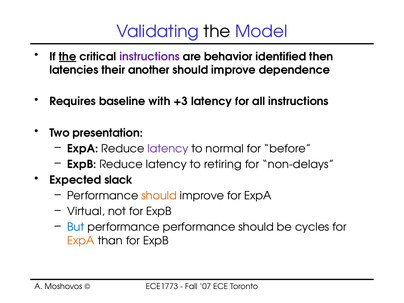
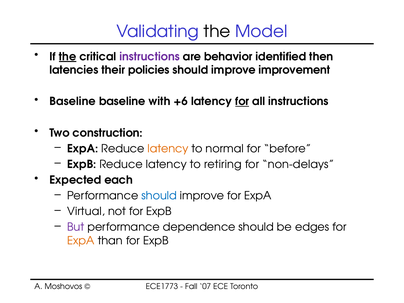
another: another -> policies
dependence: dependence -> improvement
Requires at (73, 102): Requires -> Baseline
+3: +3 -> +6
for at (242, 102) underline: none -> present
presentation: presentation -> construction
latency at (168, 149) colour: purple -> orange
slack: slack -> each
should at (159, 196) colour: orange -> blue
But colour: blue -> purple
performance performance: performance -> dependence
cycles: cycles -> edges
